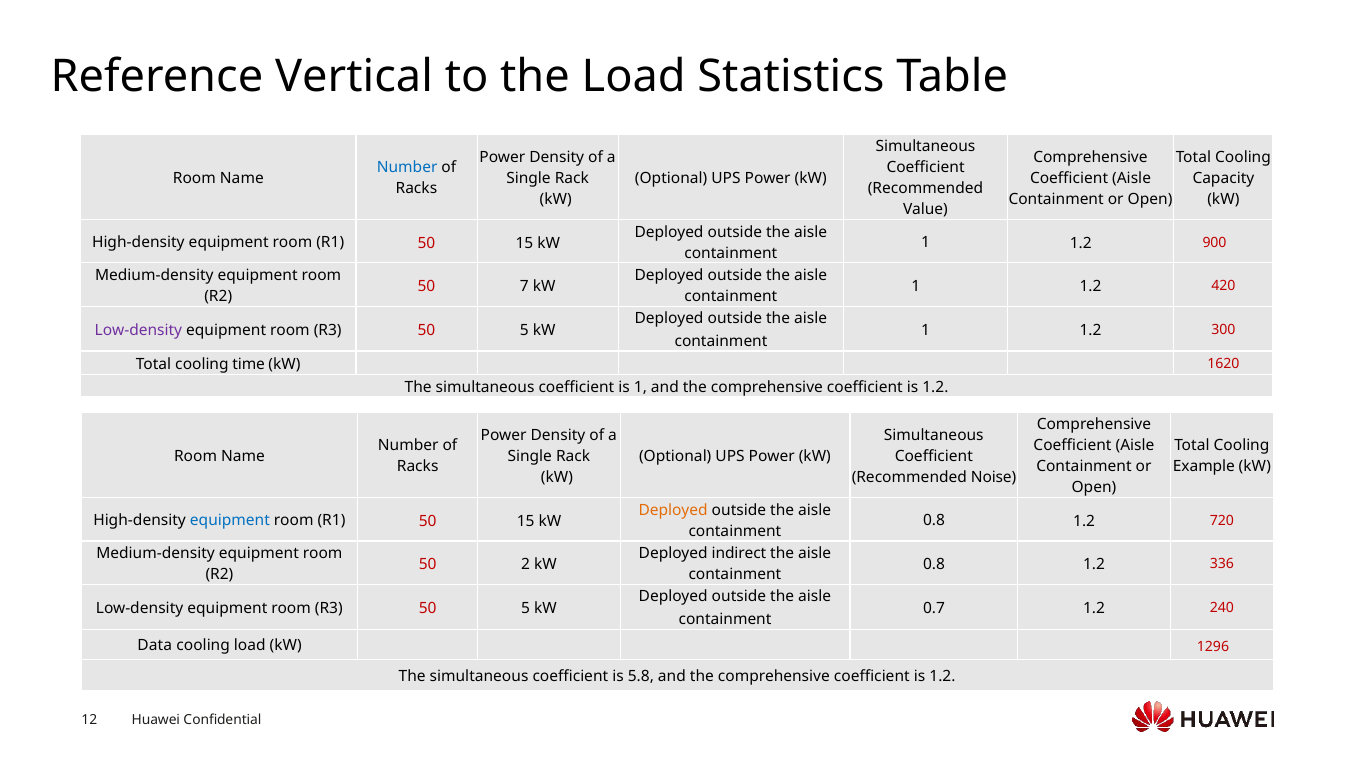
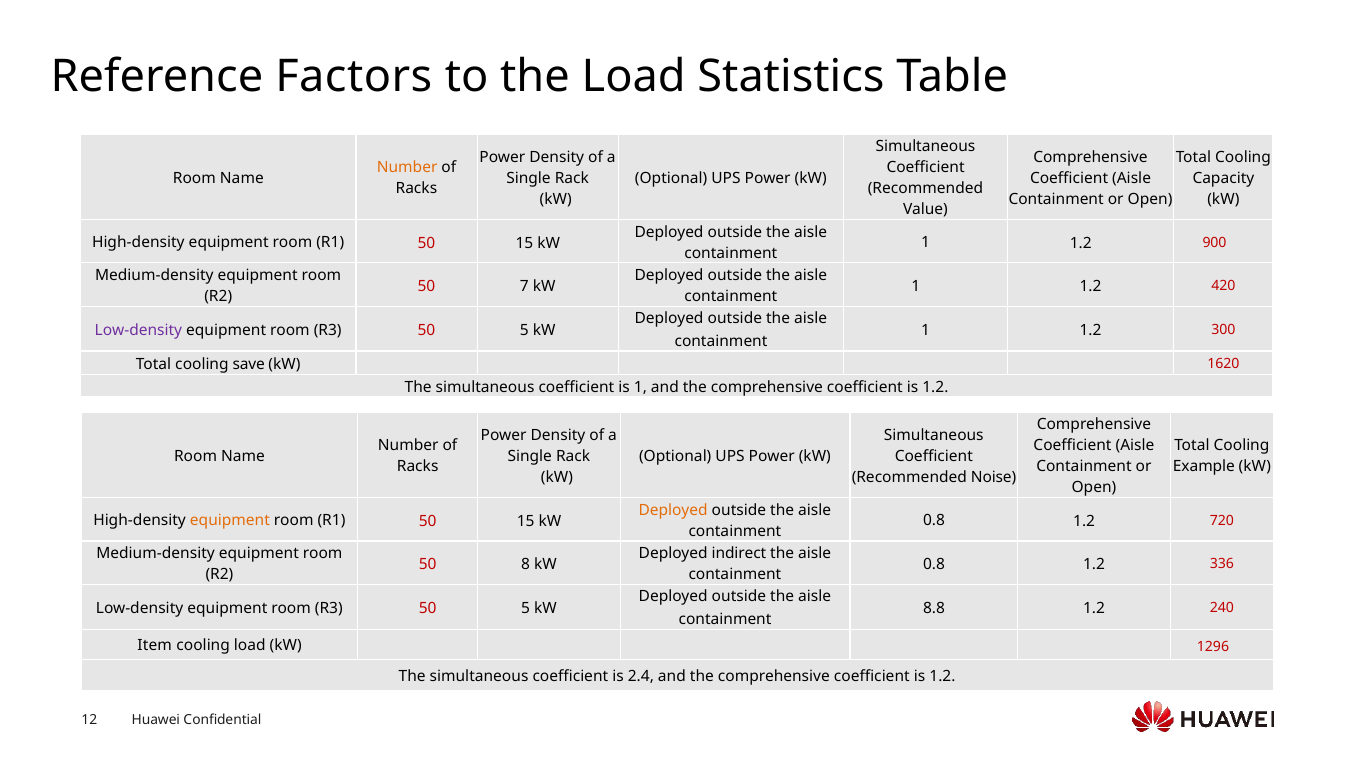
Vertical: Vertical -> Factors
Number at (407, 168) colour: blue -> orange
time: time -> save
equipment at (230, 521) colour: blue -> orange
2: 2 -> 8
0.7: 0.7 -> 8.8
Data: Data -> Item
5.8: 5.8 -> 2.4
